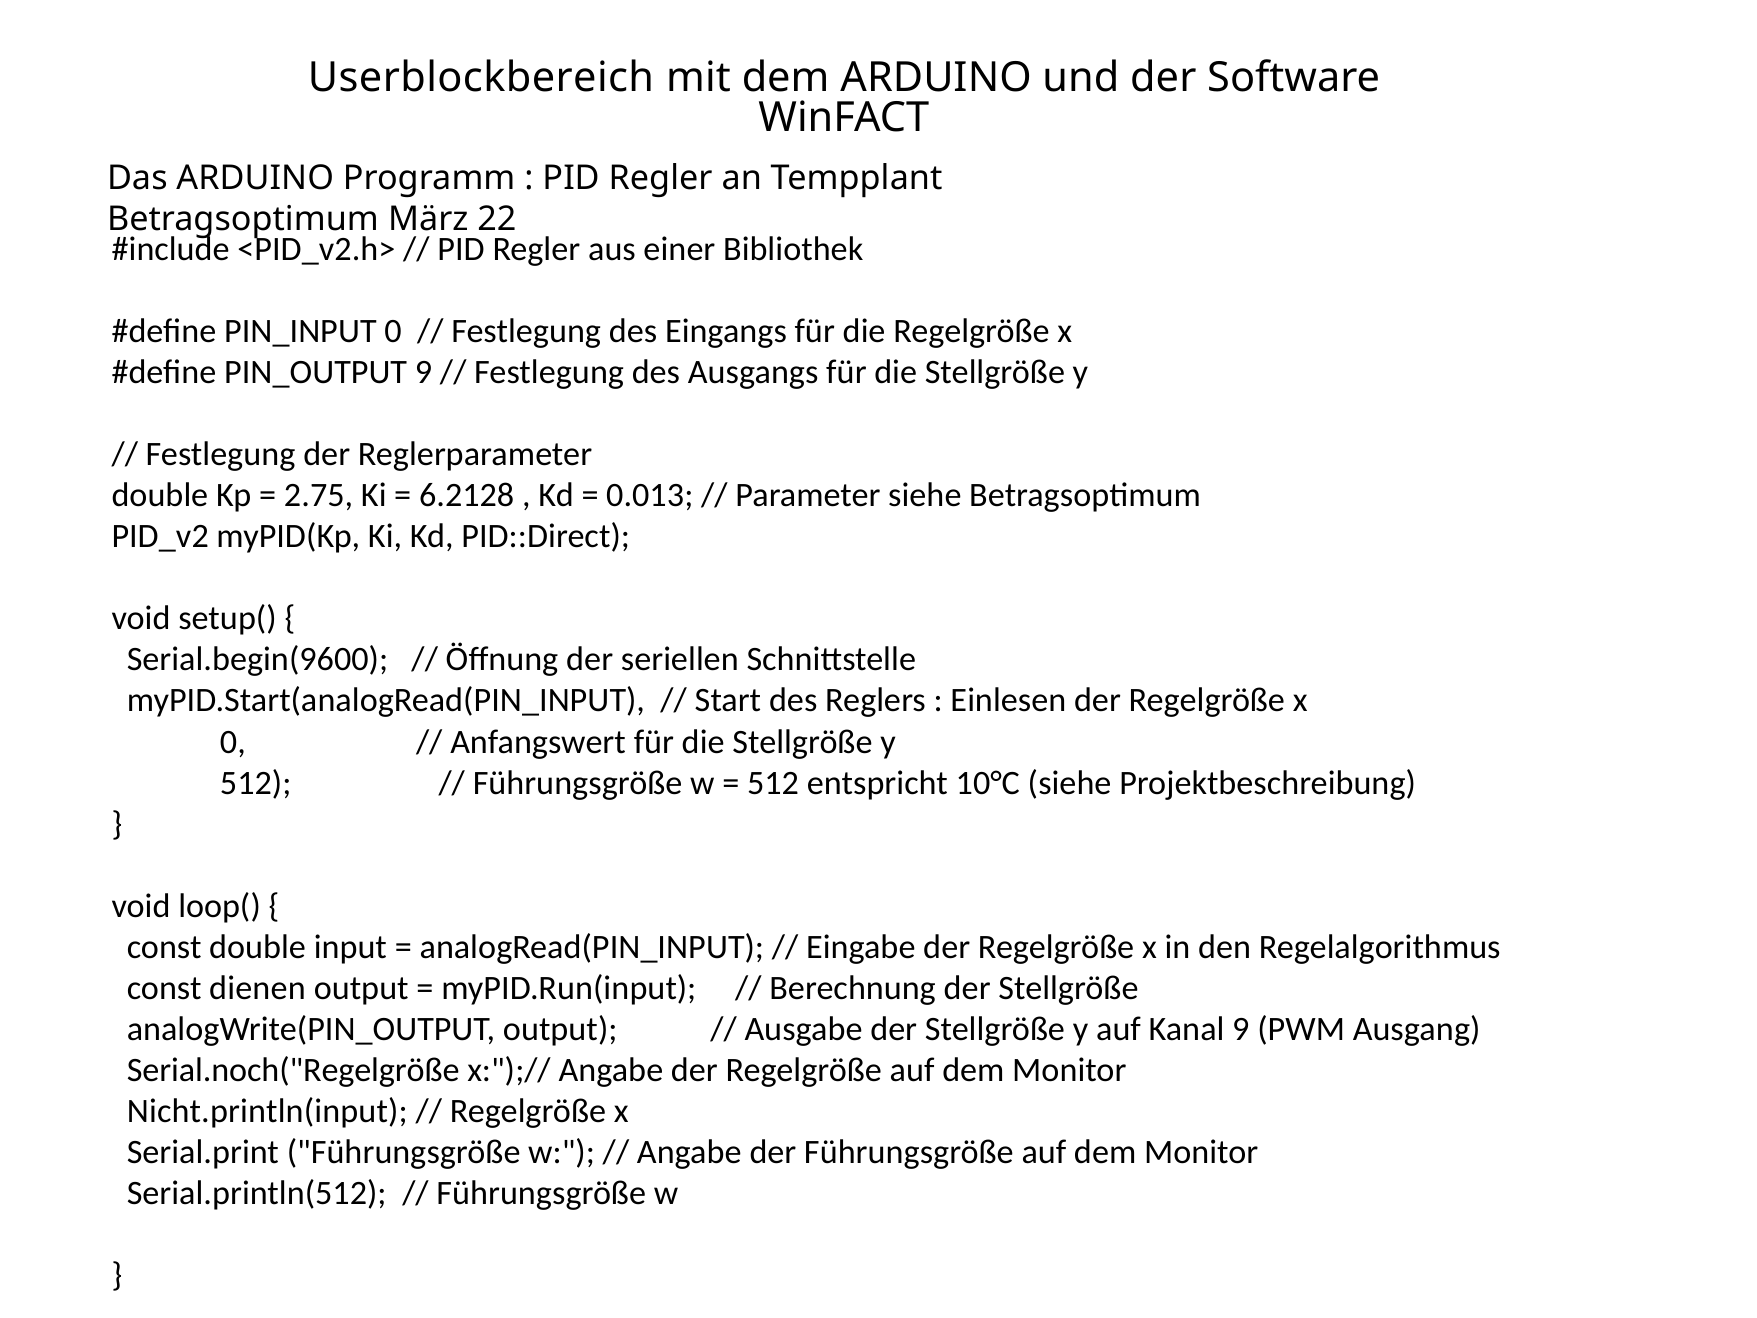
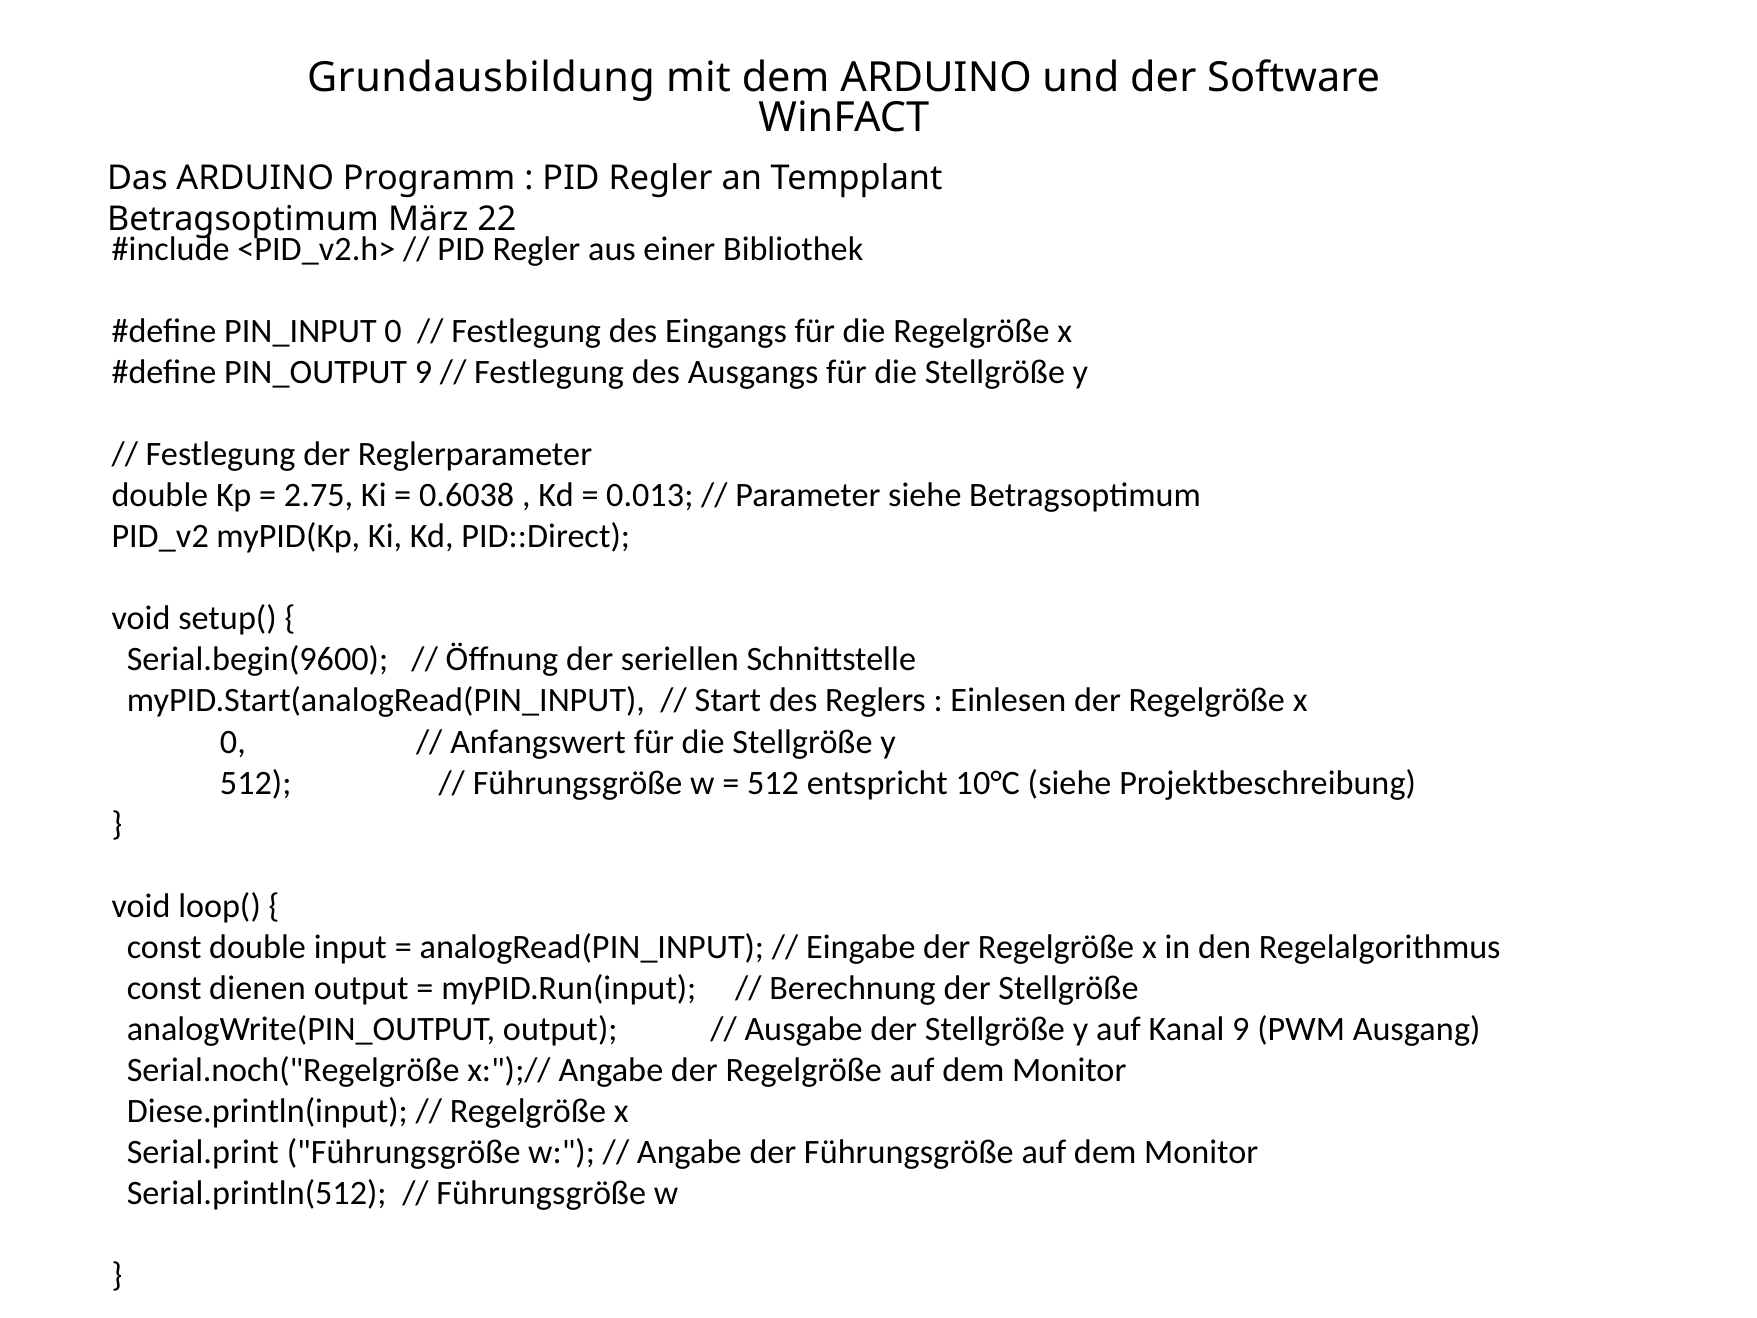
Userblockbereich: Userblockbereich -> Grundausbildung
6.2128: 6.2128 -> 0.6038
Nicht.println(input: Nicht.println(input -> Diese.println(input
